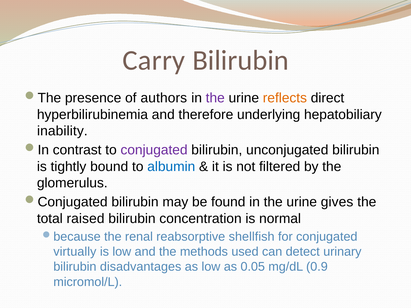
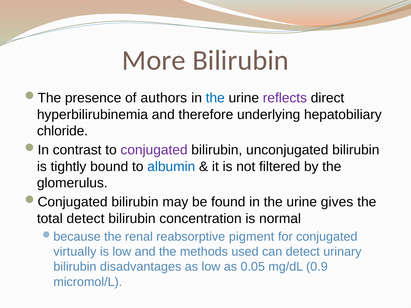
Carry: Carry -> More
the at (215, 98) colour: purple -> blue
reflects colour: orange -> purple
inability: inability -> chloride
total raised: raised -> detect
shellfish: shellfish -> pigment
